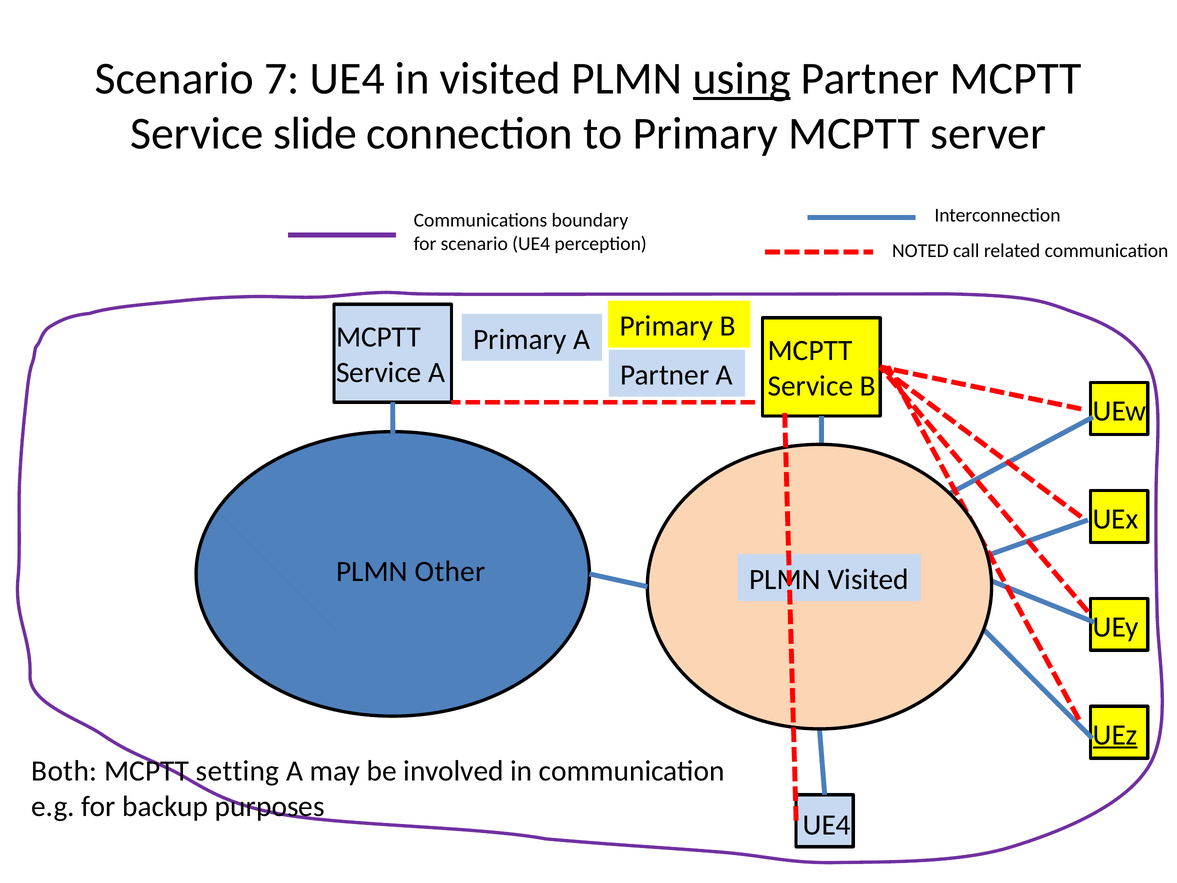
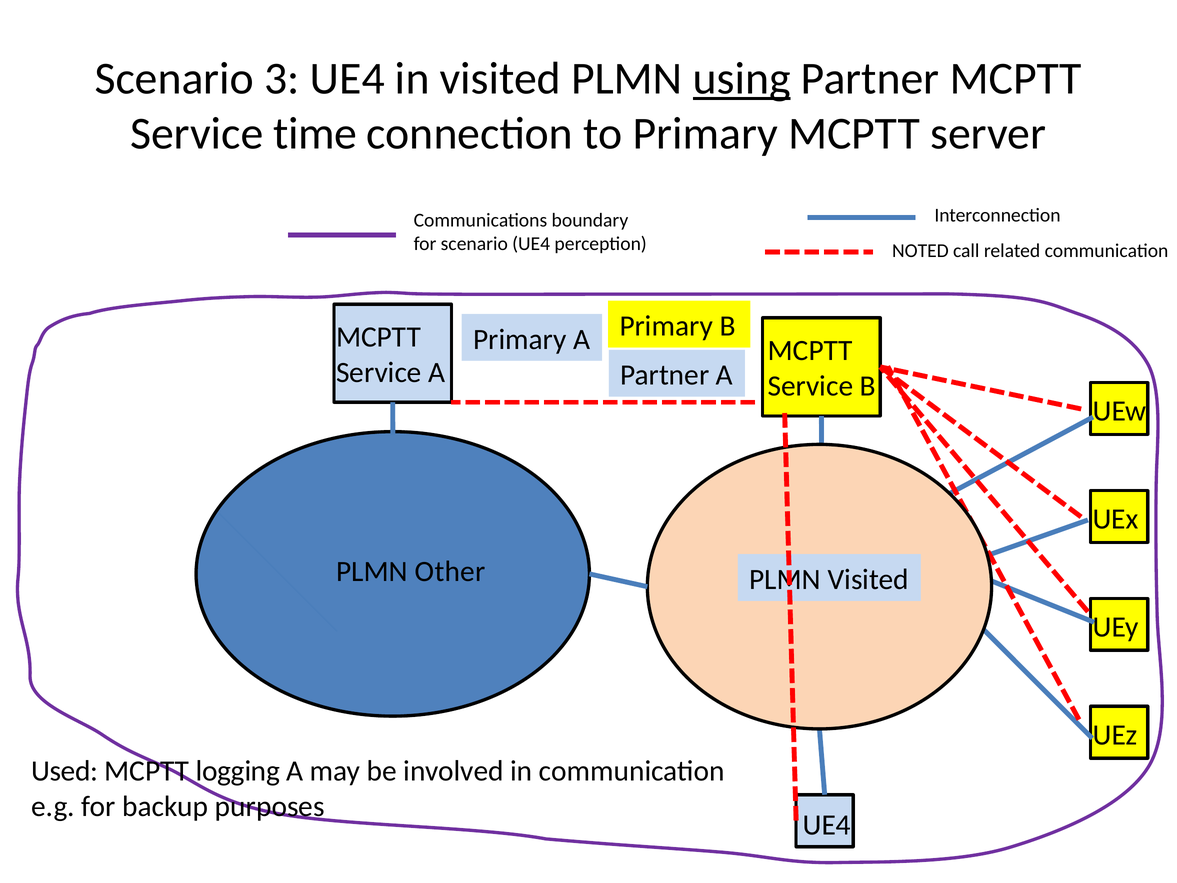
7: 7 -> 3
slide: slide -> time
UEz underline: present -> none
Both: Both -> Used
setting: setting -> logging
